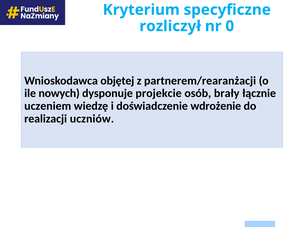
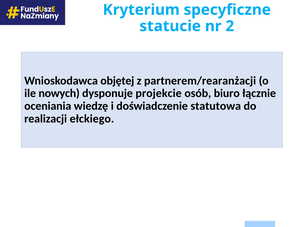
rozliczył: rozliczył -> statucie
0: 0 -> 2
brały: brały -> biuro
uczeniem: uczeniem -> oceniania
wdrożenie: wdrożenie -> statutowa
uczniów: uczniów -> ełckiego
